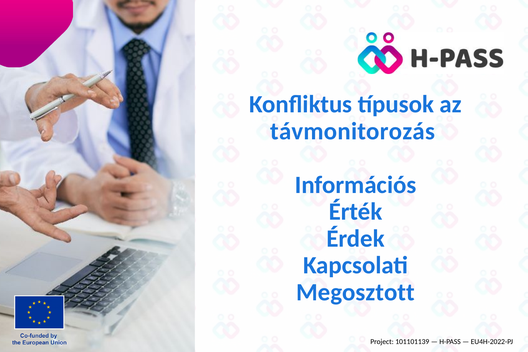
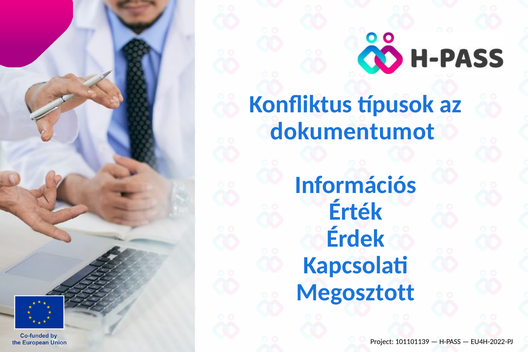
távmonitorozás: távmonitorozás -> dokumentumot
